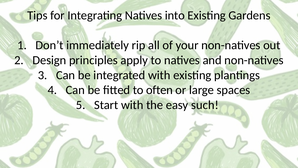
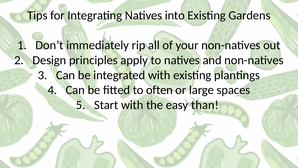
such: such -> than
